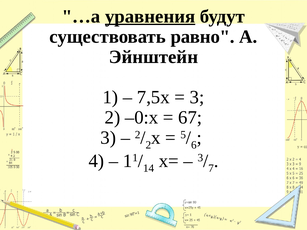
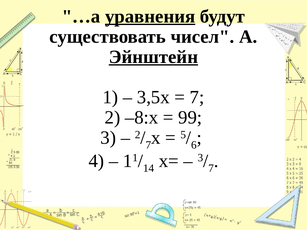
равно: равно -> чисел
Эйнштейн underline: none -> present
7,5x: 7,5x -> 3,5x
3 at (197, 97): 3 -> 7
–0:x: –0:x -> –8:x
67: 67 -> 99
2 at (148, 145): 2 -> 7
